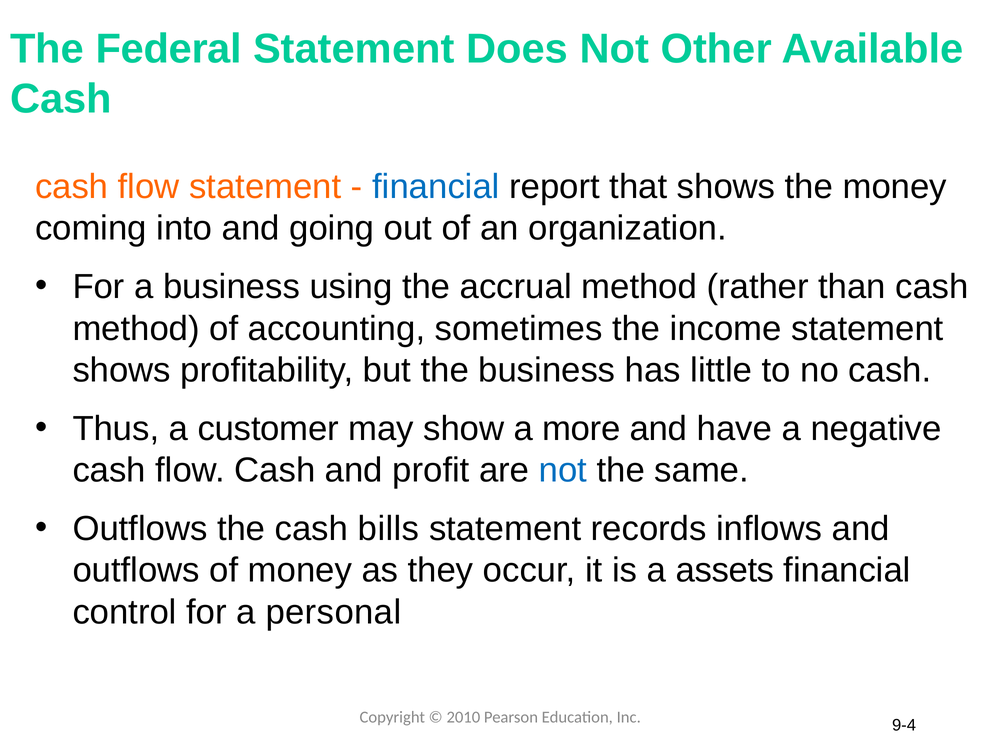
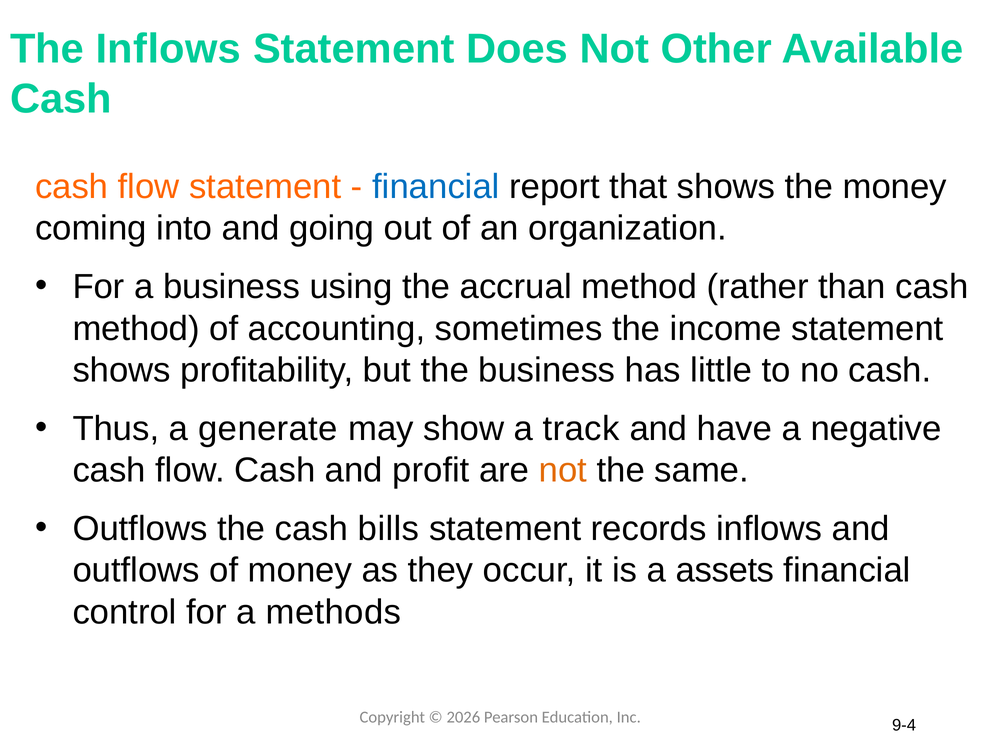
The Federal: Federal -> Inflows
customer: customer -> generate
more: more -> track
not at (563, 470) colour: blue -> orange
personal: personal -> methods
2010: 2010 -> 2026
